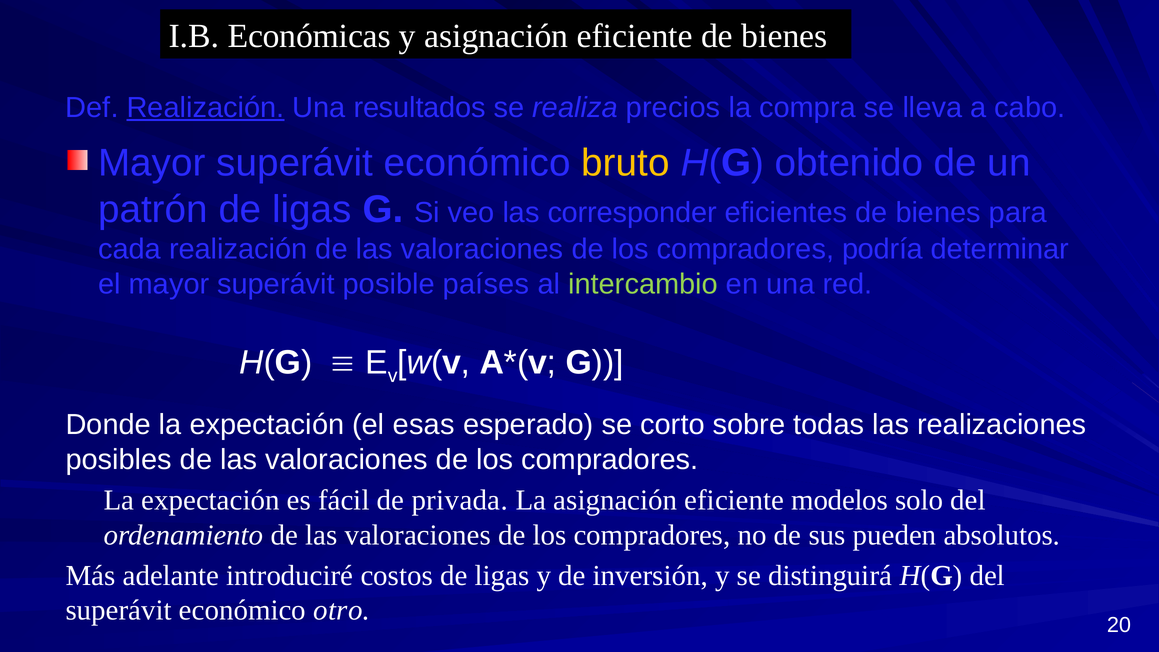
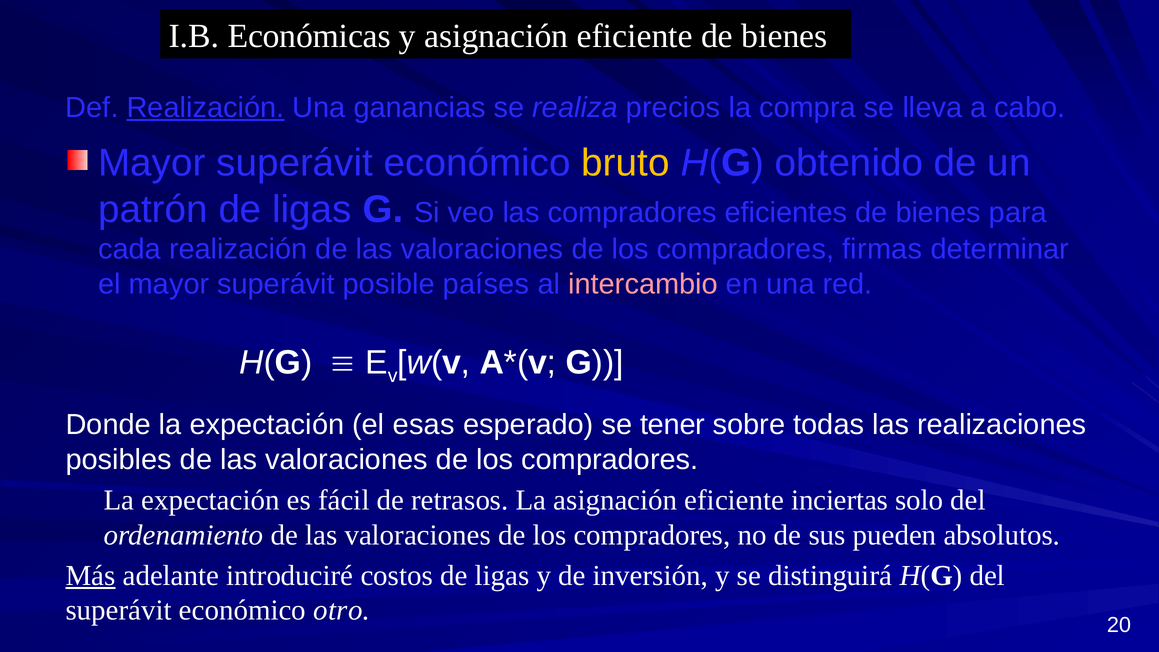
resultados: resultados -> ganancias
las corresponder: corresponder -> compradores
podría: podría -> firmas
intercambio colour: light green -> pink
corto: corto -> tener
privada: privada -> retrasos
modelos: modelos -> inciertas
Más underline: none -> present
